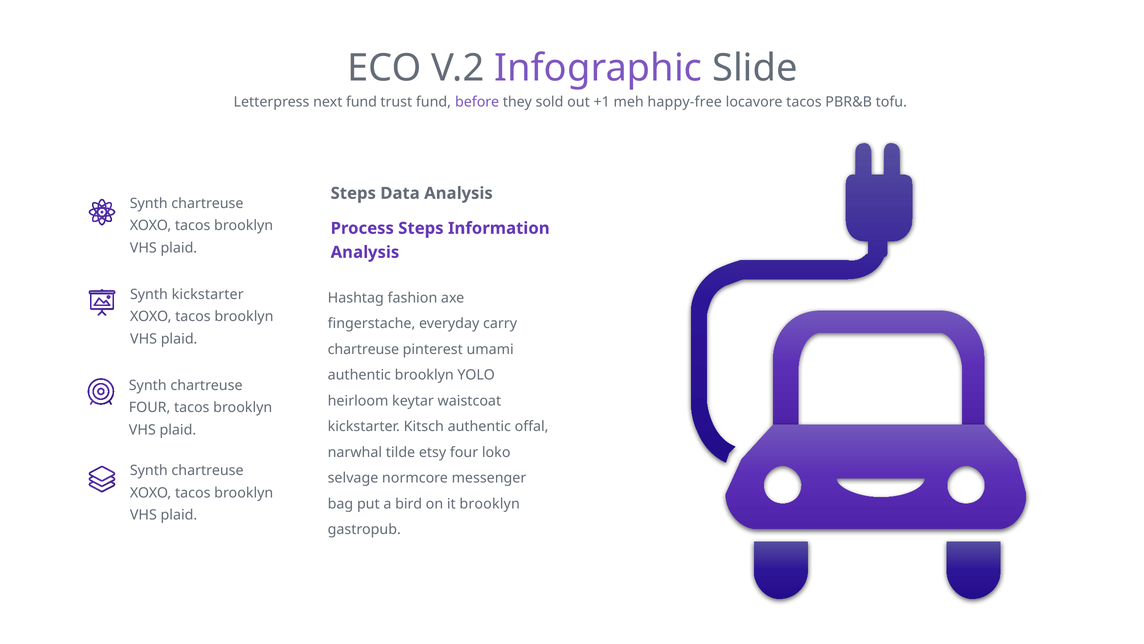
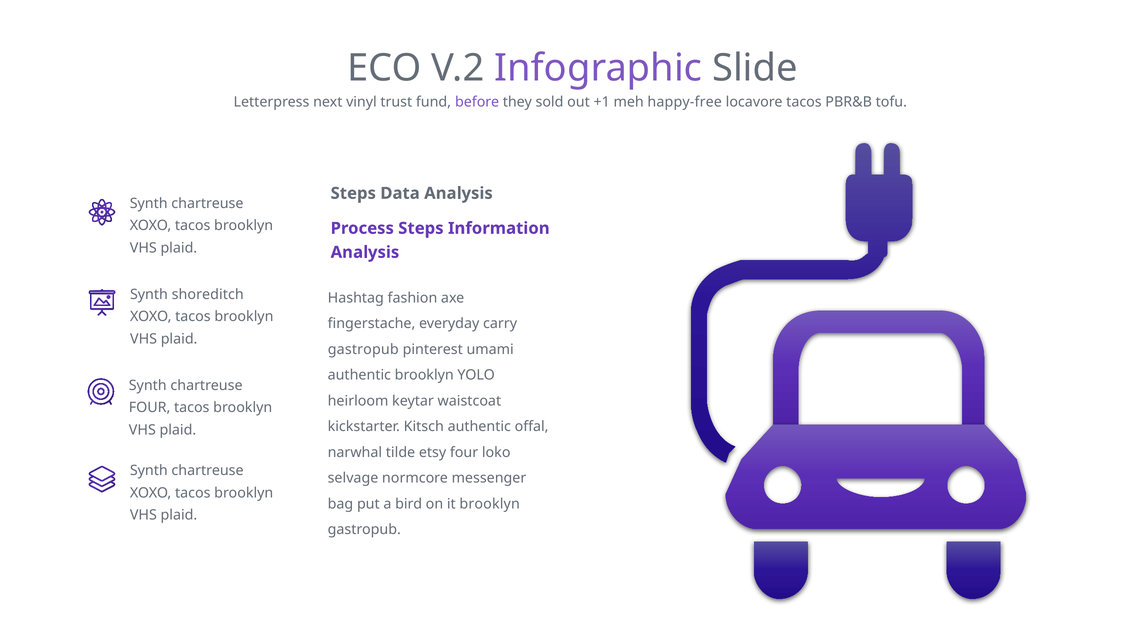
next fund: fund -> vinyl
Synth kickstarter: kickstarter -> shoreditch
chartreuse at (363, 349): chartreuse -> gastropub
